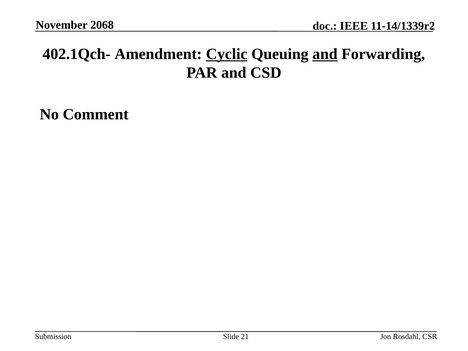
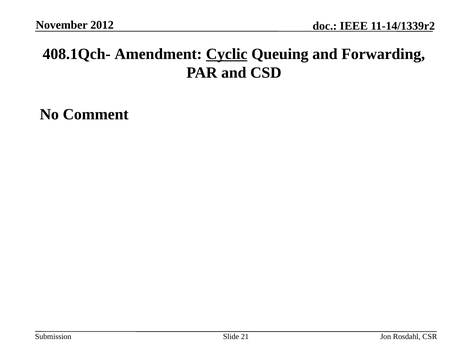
2068: 2068 -> 2012
402.1Qch-: 402.1Qch- -> 408.1Qch-
and at (325, 54) underline: present -> none
